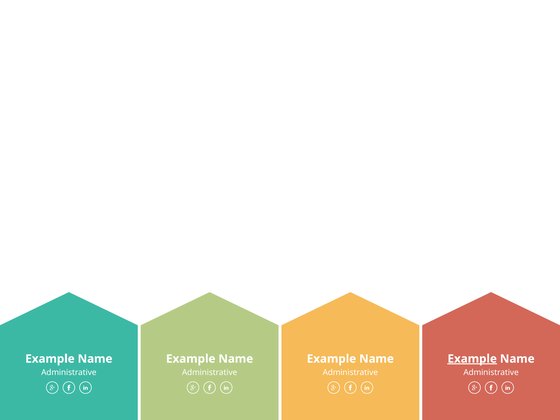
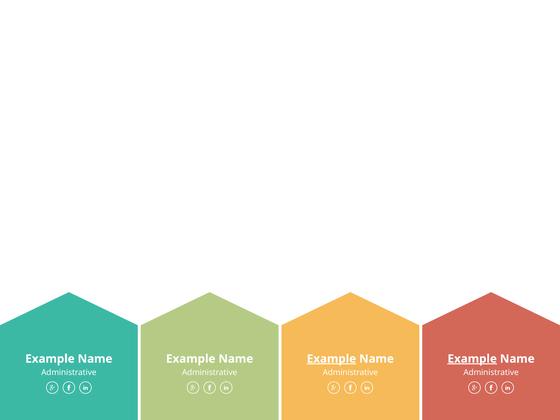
Example at (331, 359) underline: none -> present
